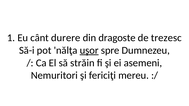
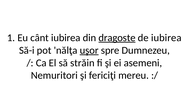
cânt durere: durere -> iubirea
dragoste underline: none -> present
de trezesc: trezesc -> iubirea
